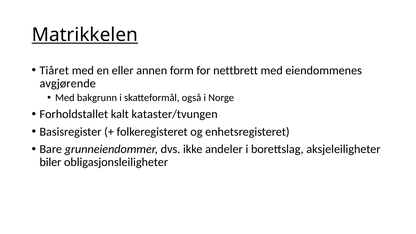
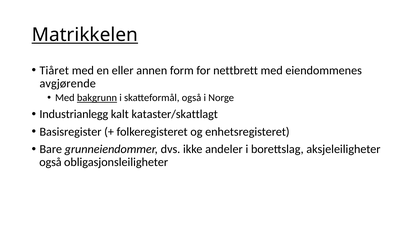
bakgrunn underline: none -> present
Forholdstallet: Forholdstallet -> Industrianlegg
kataster/tvungen: kataster/tvungen -> kataster/skattlagt
biler at (50, 162): biler -> også
